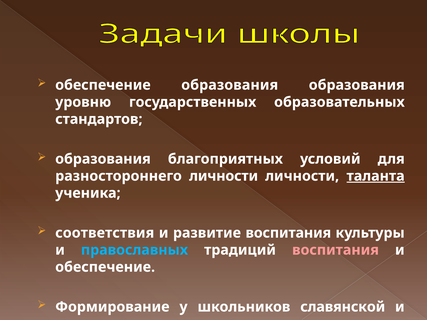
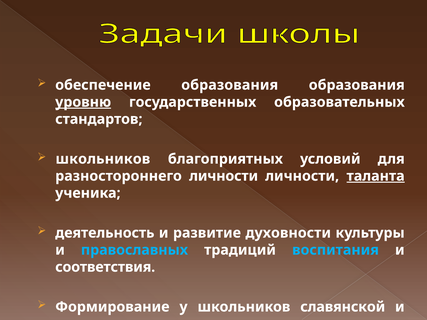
уровню underline: none -> present
образования at (103, 159): образования -> школьников
соответствия: соответствия -> деятельность
развитие воспитания: воспитания -> духовности
воспитания at (335, 250) colour: pink -> light blue
обеспечение at (105, 267): обеспечение -> соответствия
